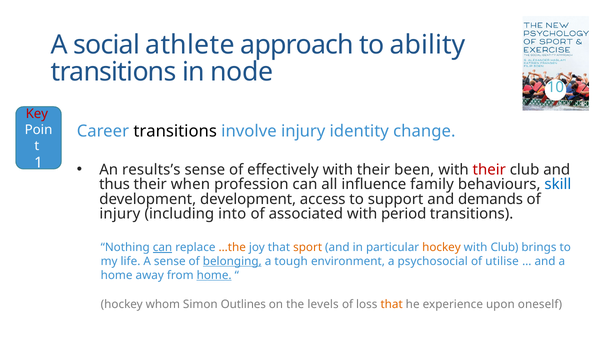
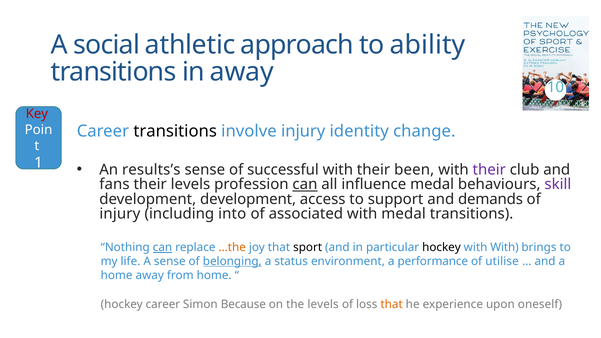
athlete: athlete -> athletic
in node: node -> away
effectively: effectively -> successful
their at (489, 170) colour: red -> purple
thus: thus -> fans
their when: when -> levels
can at (305, 185) underline: none -> present
influence family: family -> medal
skill colour: blue -> purple
with period: period -> medal
sport colour: orange -> black
hockey at (441, 247) colour: orange -> black
with Club: Club -> With
tough: tough -> status
psychosocial: psychosocial -> performance
home at (214, 275) underline: present -> none
hockey whom: whom -> career
Outlines: Outlines -> Because
